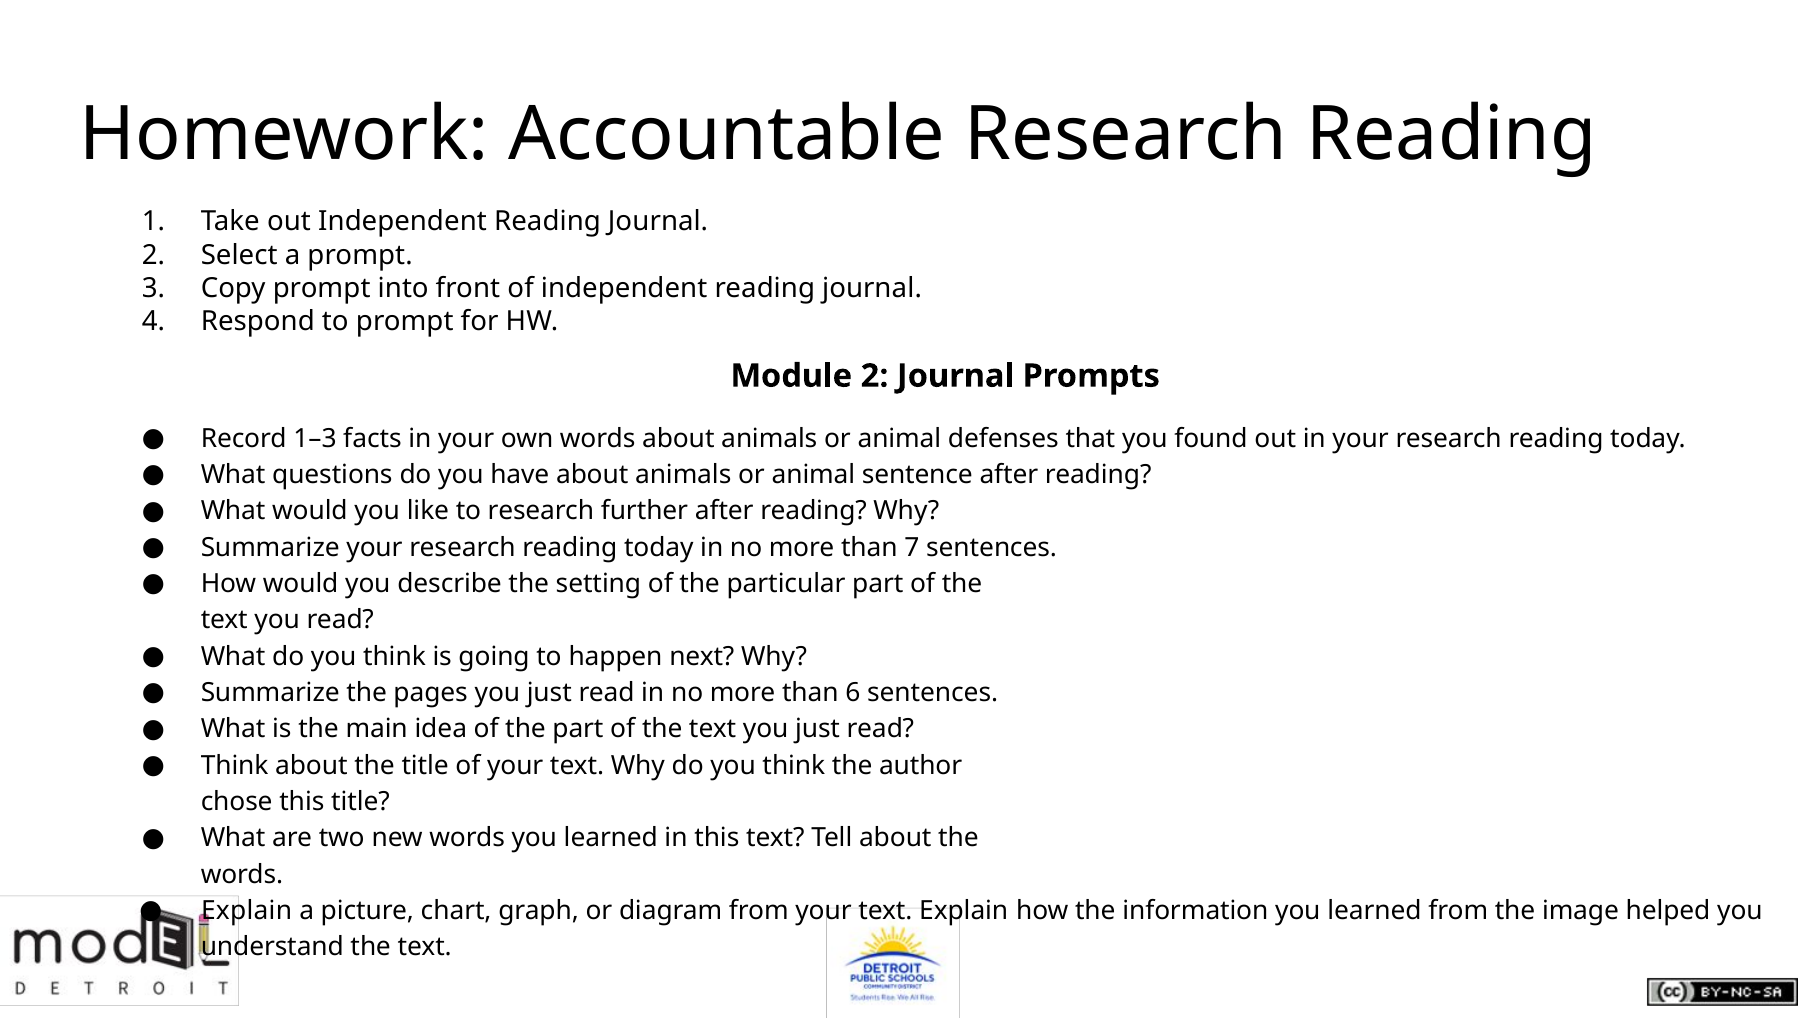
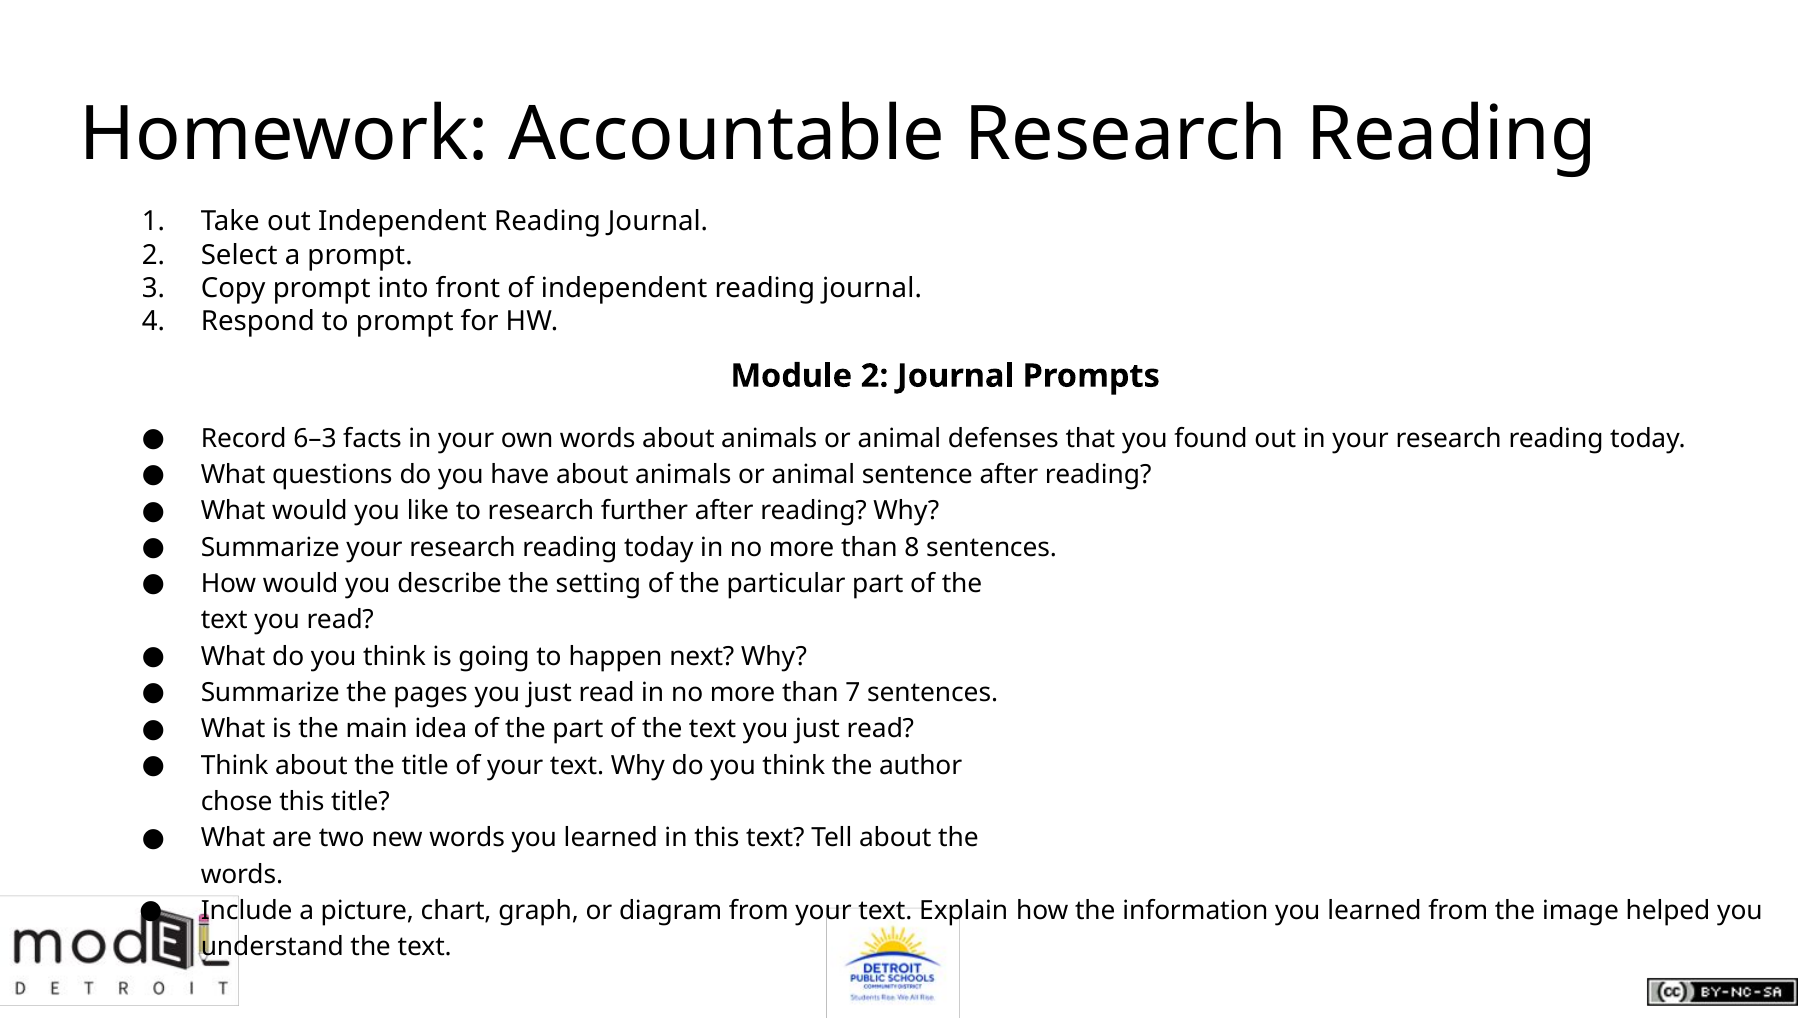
1–3: 1–3 -> 6–3
7: 7 -> 8
6: 6 -> 7
Explain at (247, 910): Explain -> Include
